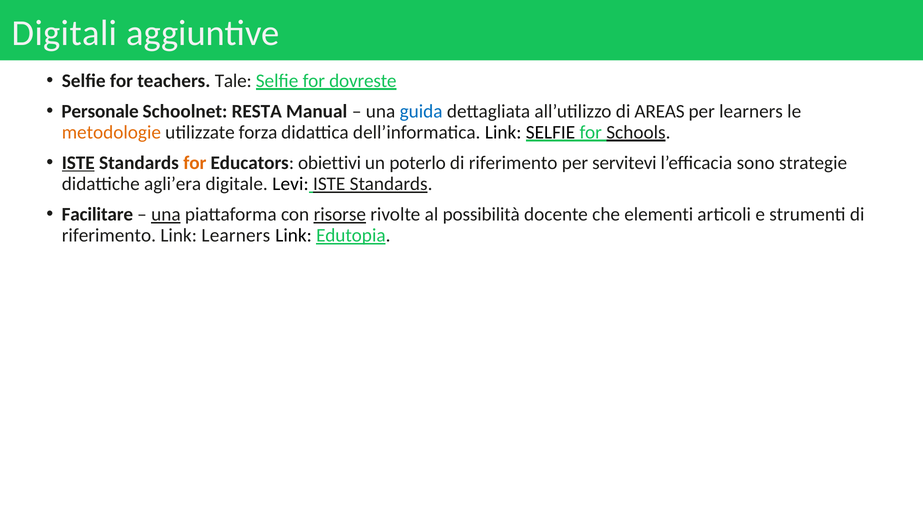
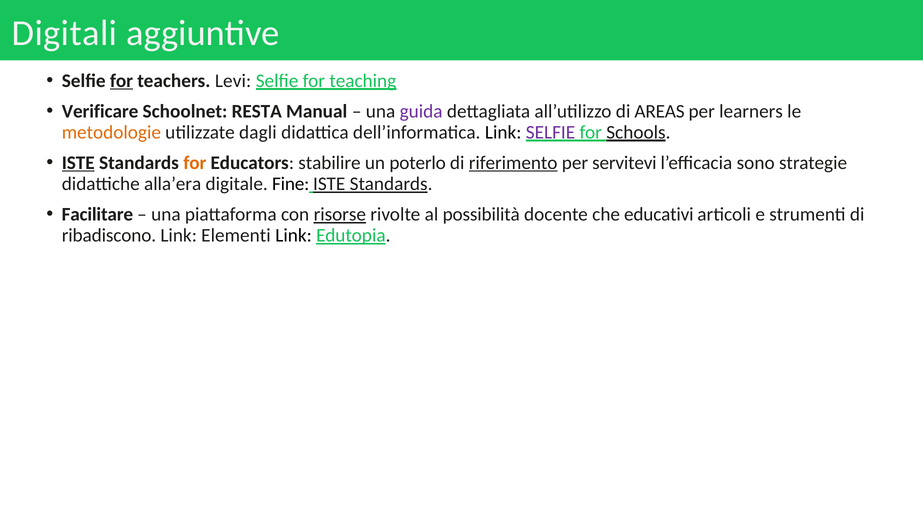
for at (121, 81) underline: none -> present
Tale: Tale -> Levi
dovreste: dovreste -> teaching
Personale: Personale -> Verificare
guida colour: blue -> purple
forza: forza -> dagli
SELFIE at (550, 132) colour: black -> purple
obiettivi: obiettivi -> stabilire
riferimento at (513, 163) underline: none -> present
agli’era: agli’era -> alla’era
Levi: Levi -> Fine
una at (166, 214) underline: present -> none
elementi: elementi -> educativi
riferimento at (109, 236): riferimento -> ribadiscono
Link Learners: Learners -> Elementi
